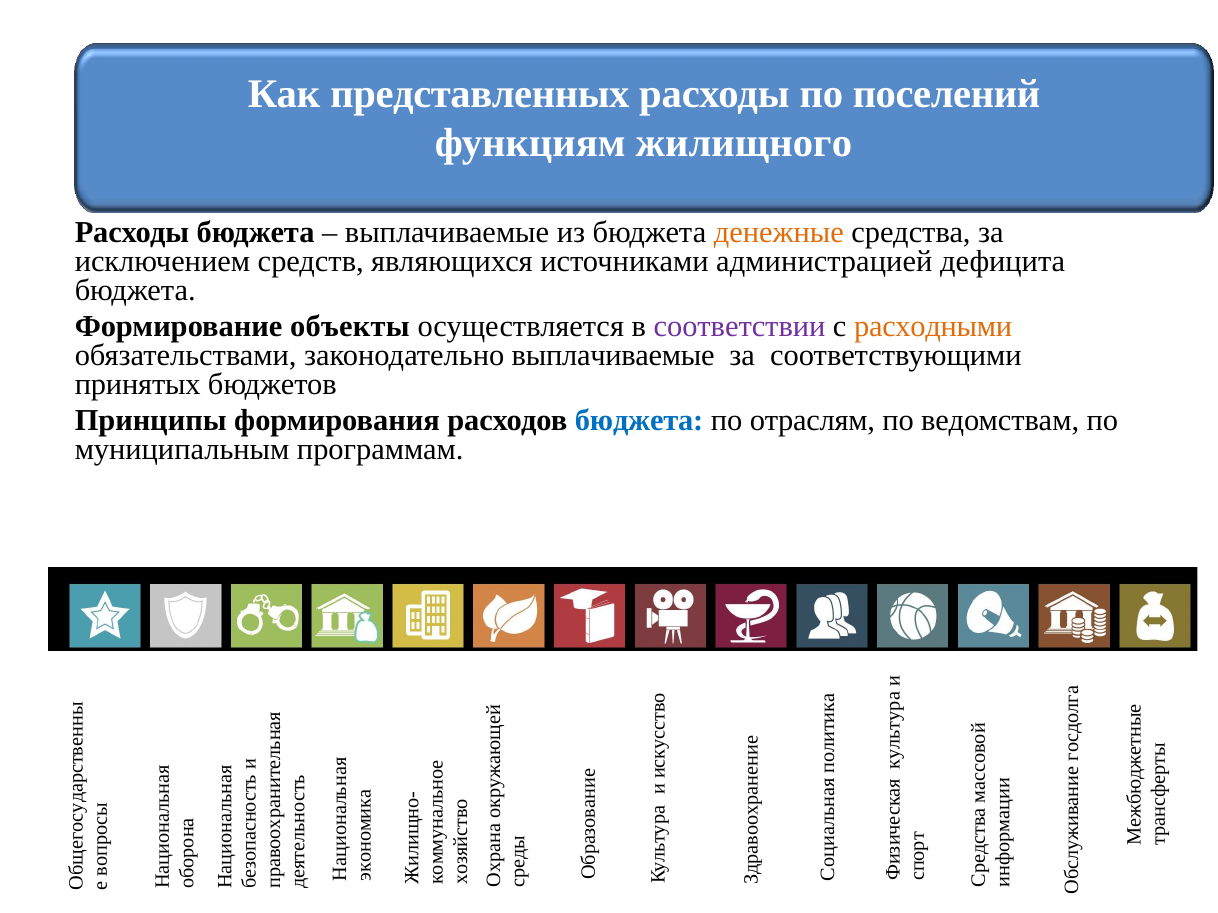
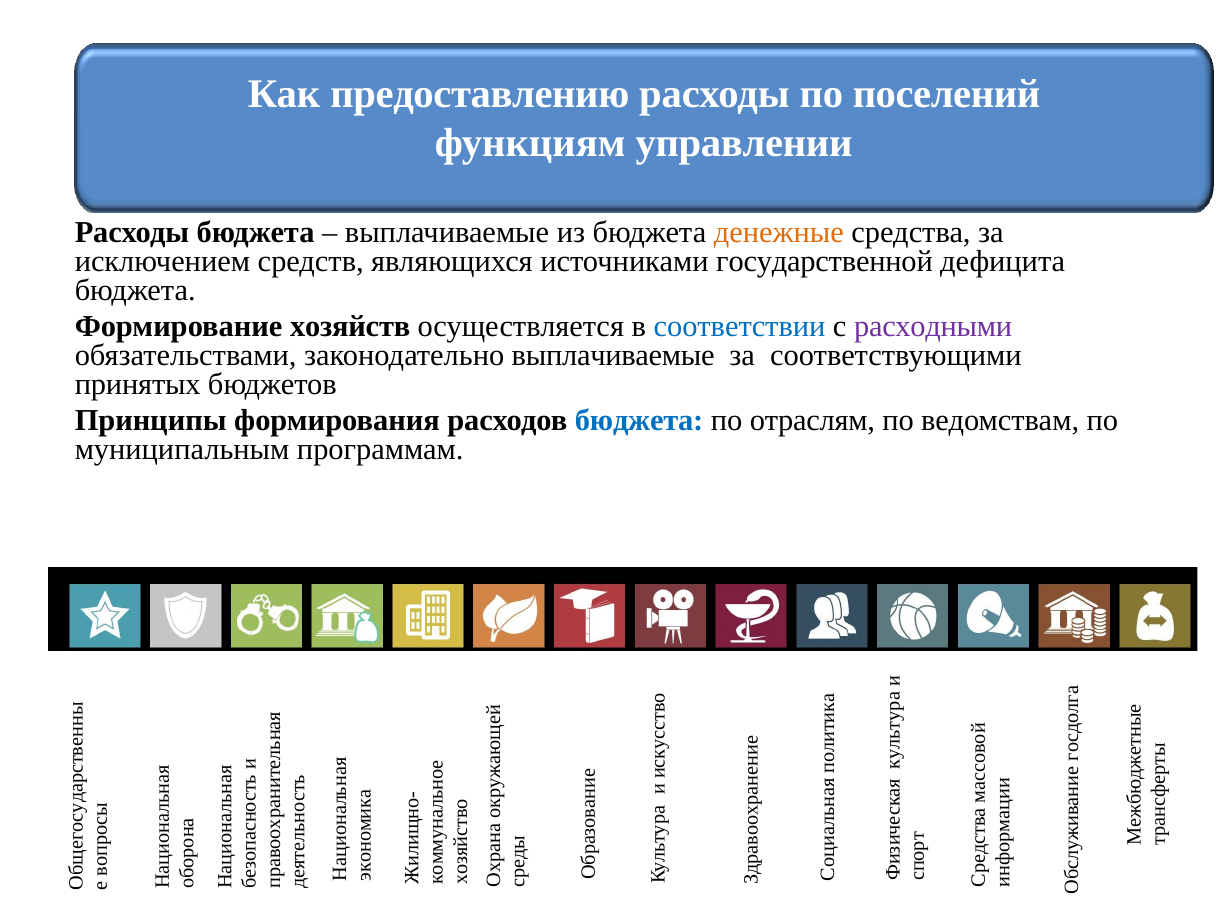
представленных: представленных -> предоставлению
жилищного: жилищного -> управлении
администрацией: администрацией -> государственной
объекты: объекты -> хозяйств
соответствии colour: purple -> blue
расходными colour: orange -> purple
